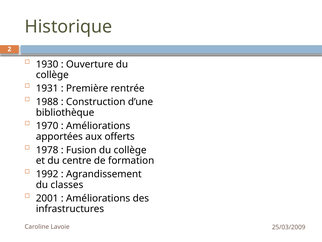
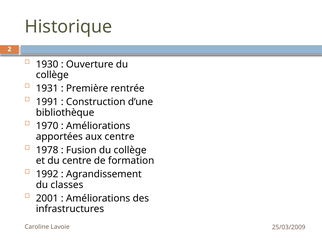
1988: 1988 -> 1991
aux offerts: offerts -> centre
